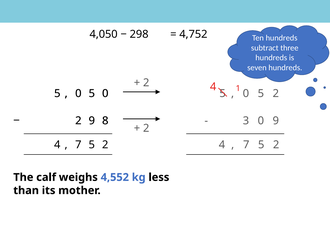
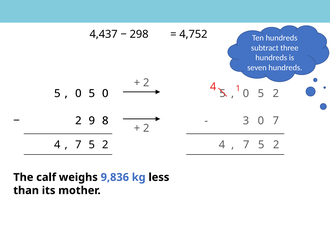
4,050: 4,050 -> 4,437
0 9: 9 -> 7
4,552: 4,552 -> 9,836
